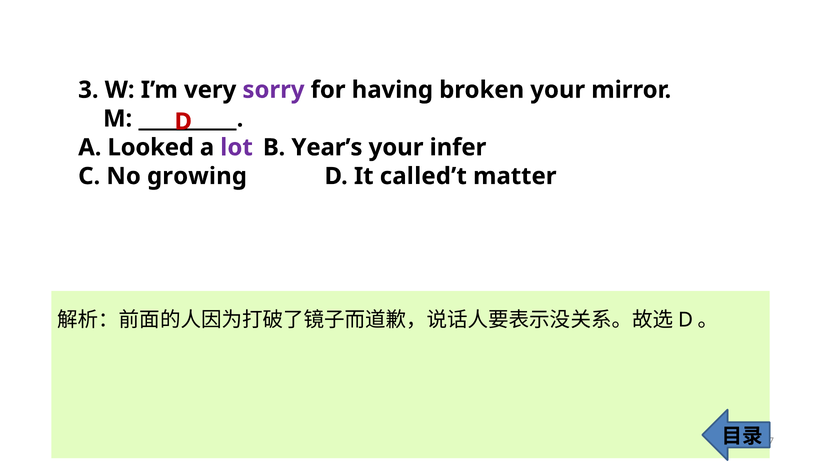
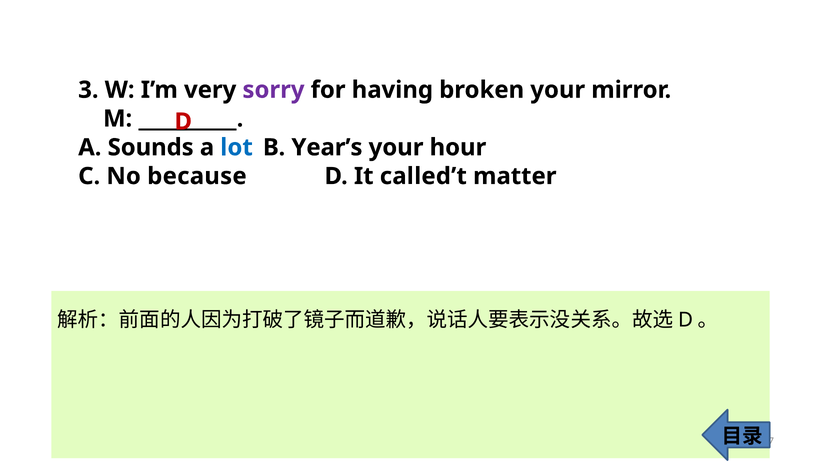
Looked: Looked -> Sounds
lot colour: purple -> blue
infer: infer -> hour
growing: growing -> because
